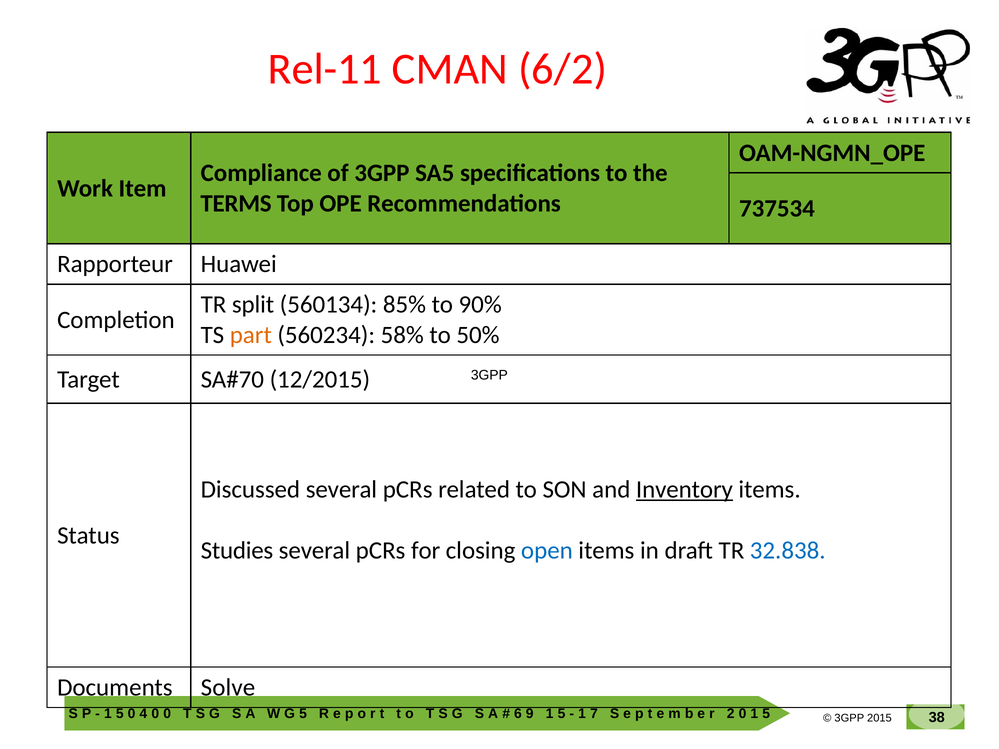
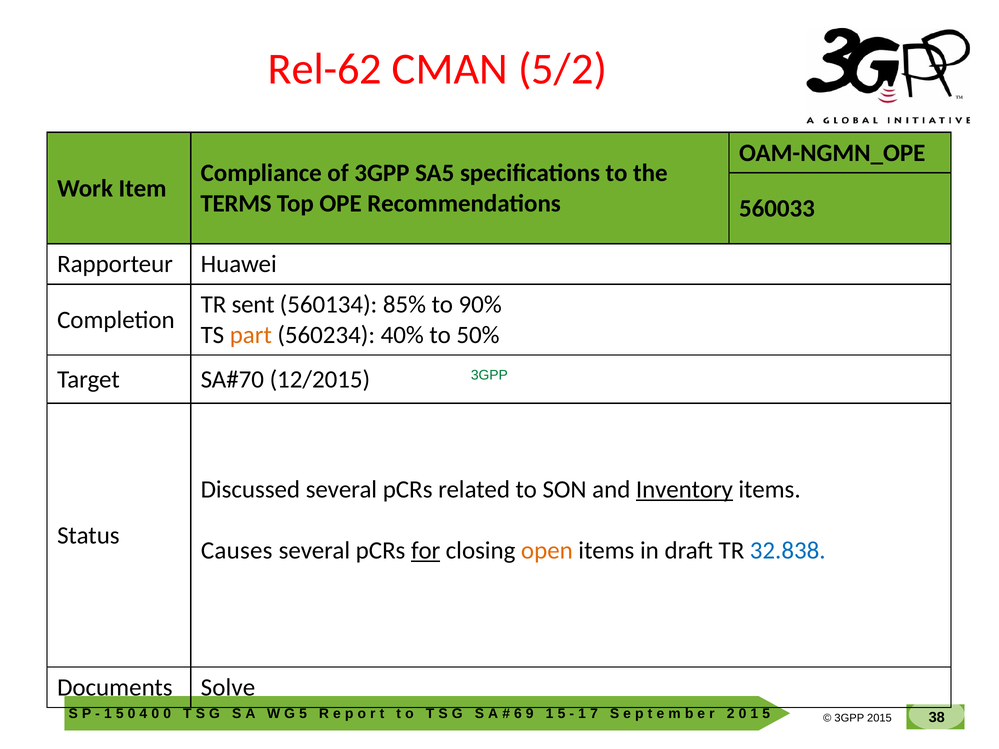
Rel-11: Rel-11 -> Rel-62
6/2: 6/2 -> 5/2
737534: 737534 -> 560033
split: split -> sent
58%: 58% -> 40%
3GPP at (489, 375) colour: black -> green
Studies: Studies -> Causes
for underline: none -> present
open colour: blue -> orange
